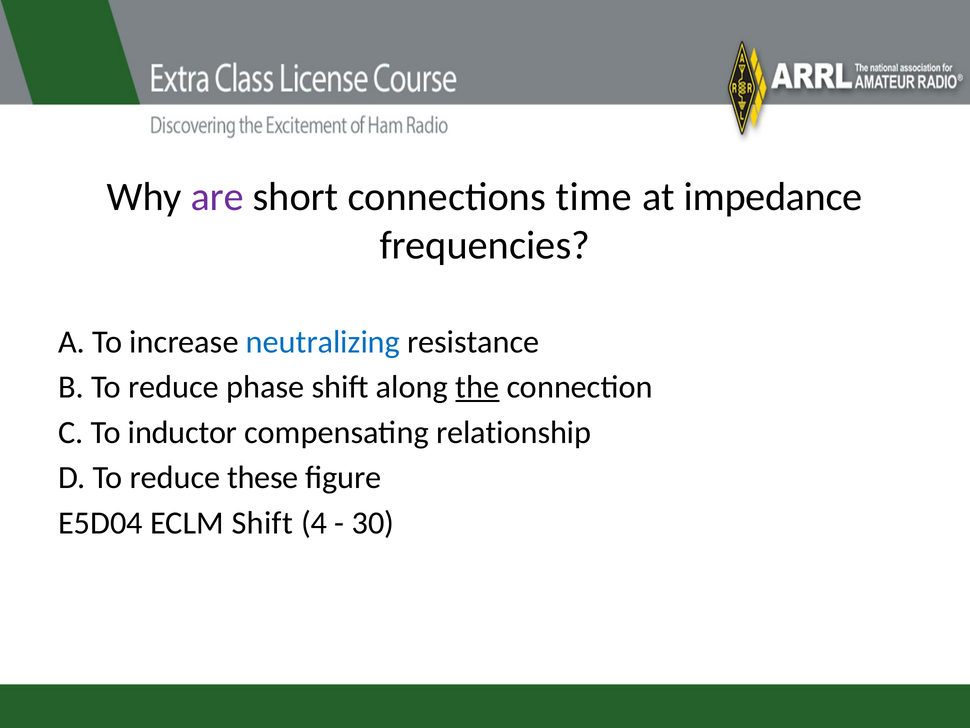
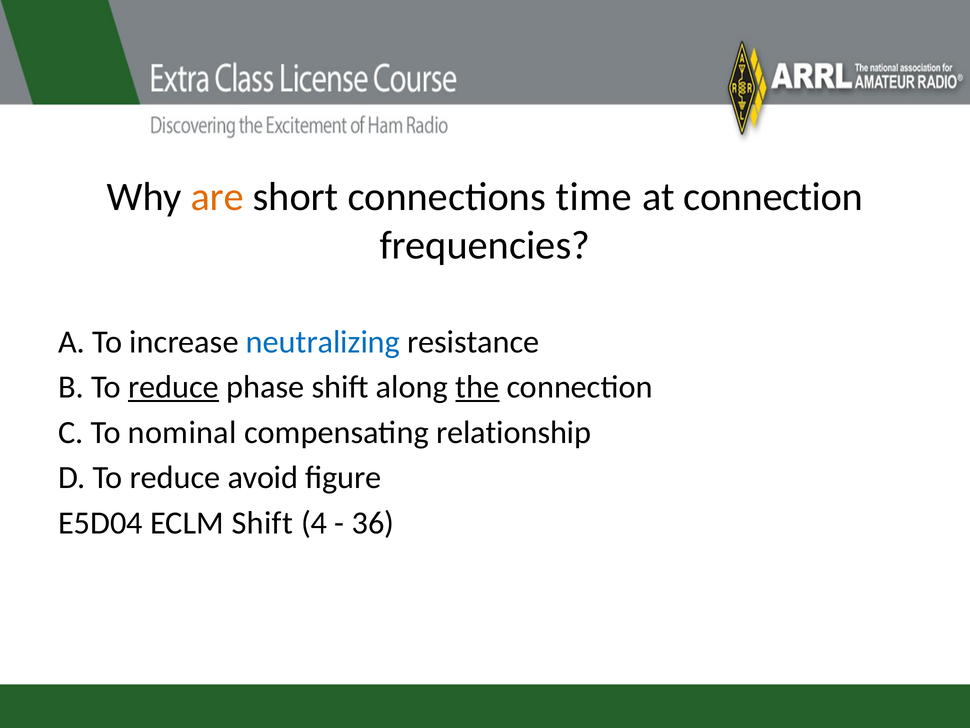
are colour: purple -> orange
at impedance: impedance -> connection
reduce at (174, 387) underline: none -> present
inductor: inductor -> nominal
these: these -> avoid
30: 30 -> 36
